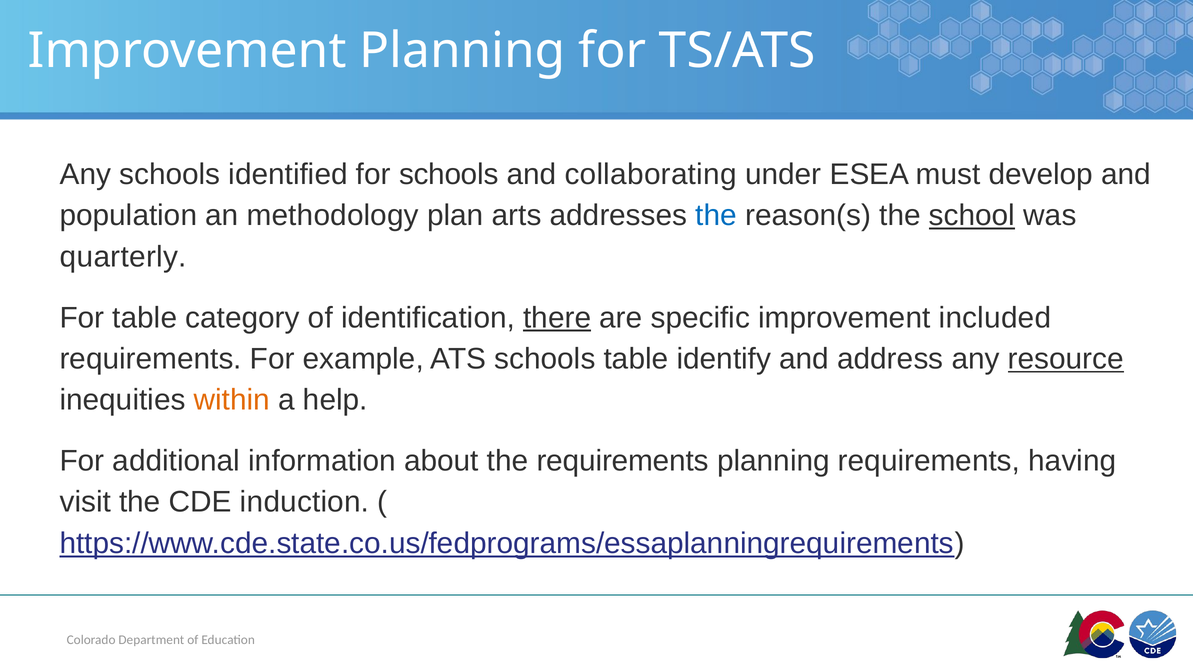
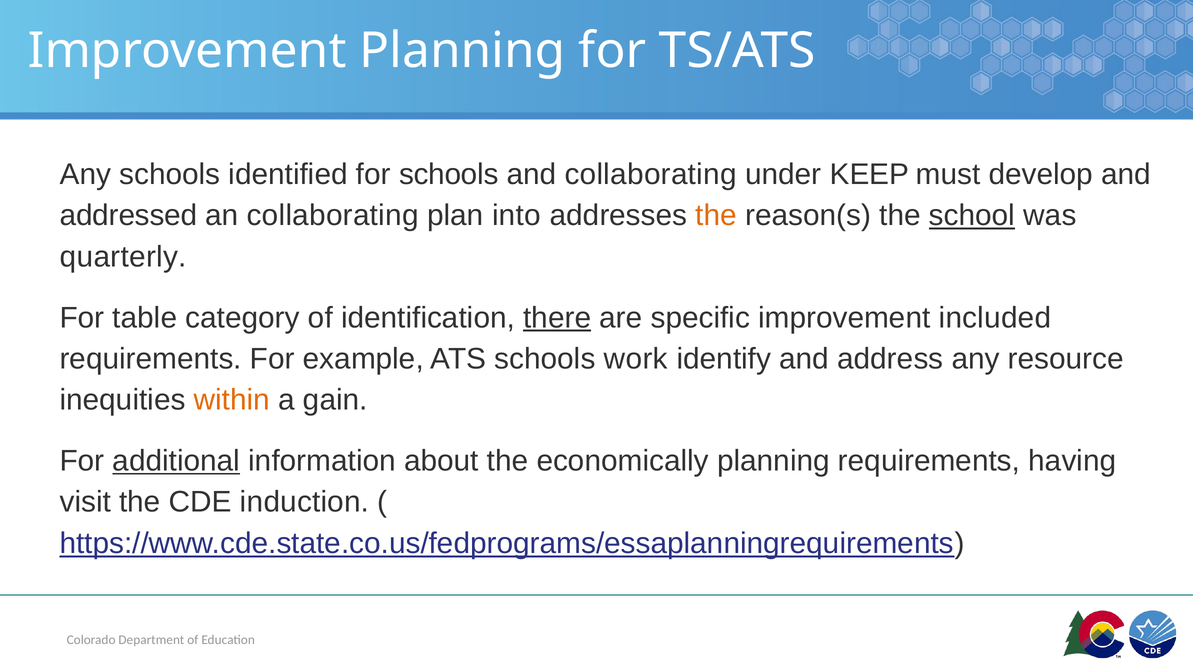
ESEA: ESEA -> KEEP
population: population -> addressed
an methodology: methodology -> collaborating
arts: arts -> into
the at (716, 216) colour: blue -> orange
schools table: table -> work
resource underline: present -> none
help: help -> gain
additional underline: none -> present
the requirements: requirements -> economically
